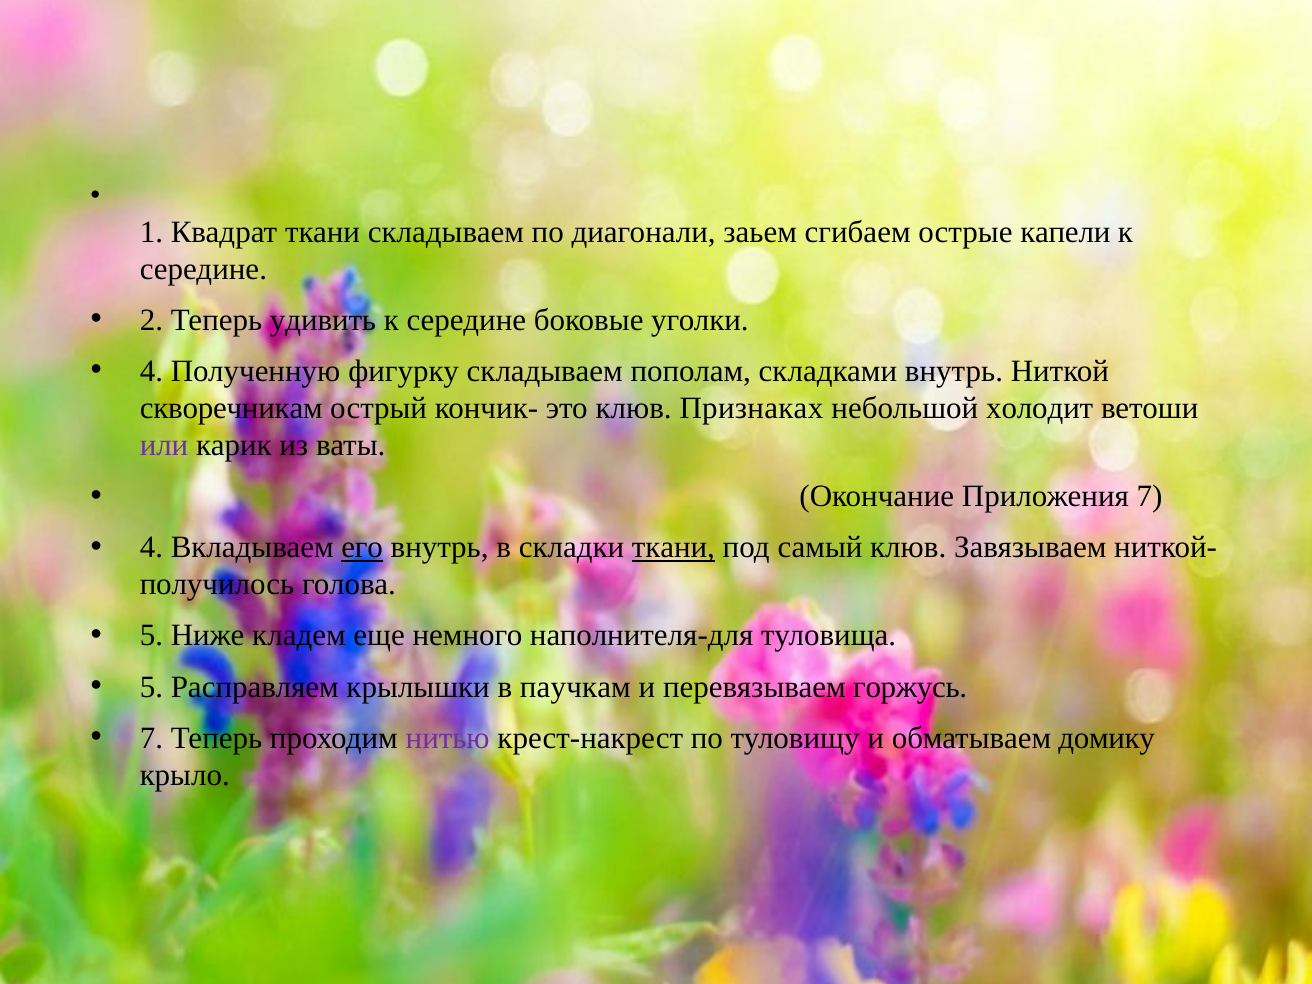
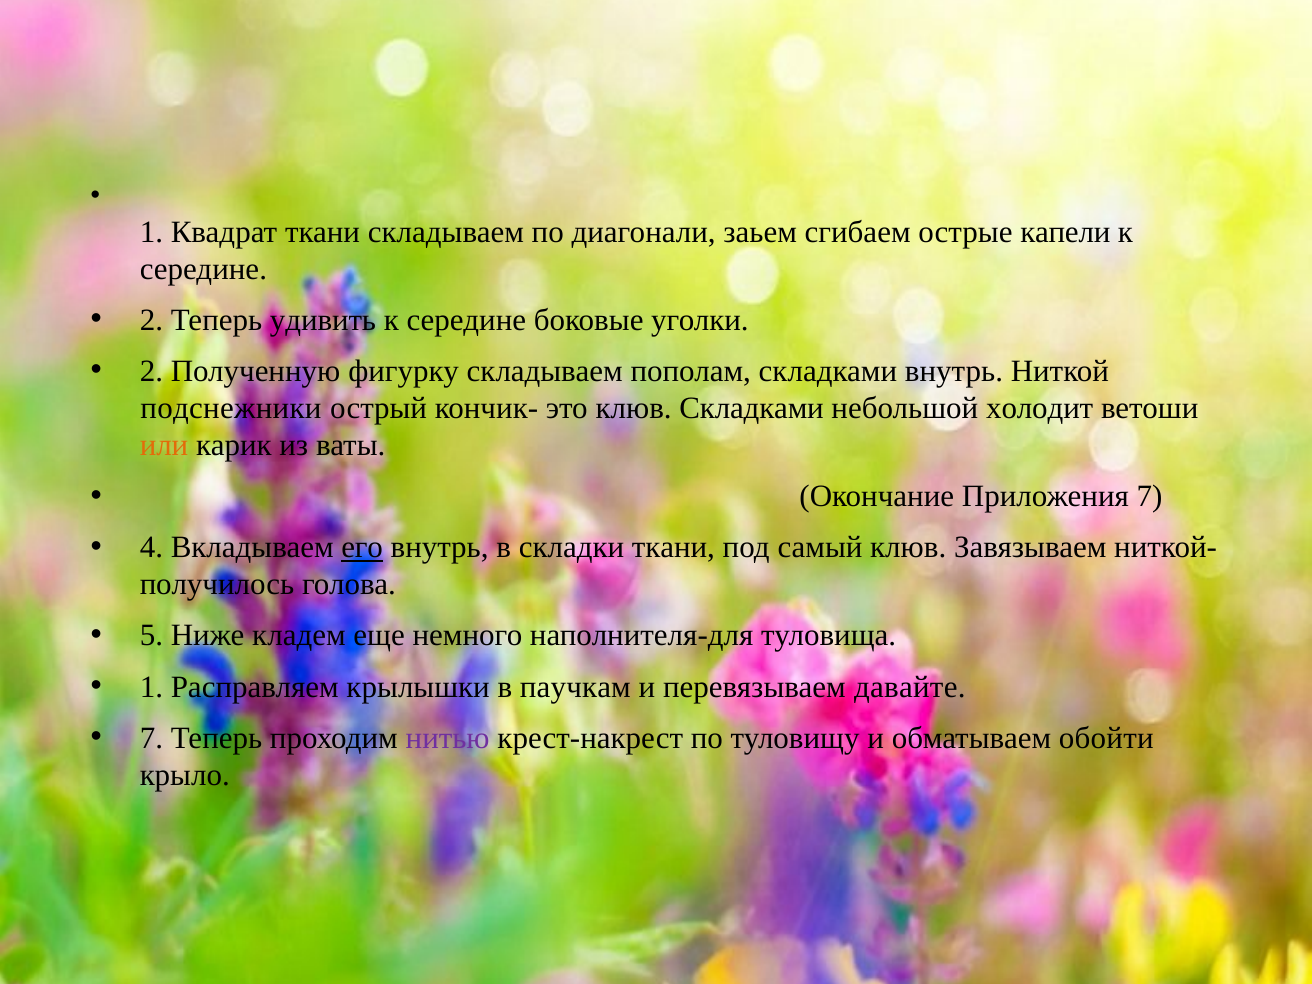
4 at (151, 371): 4 -> 2
скворечникам: скворечникам -> подснежники
клюв Признаках: Признаках -> Складками
или colour: purple -> orange
ткани at (673, 548) underline: present -> none
5 at (151, 687): 5 -> 1
горжусь: горжусь -> давайте
домику: домику -> обойти
